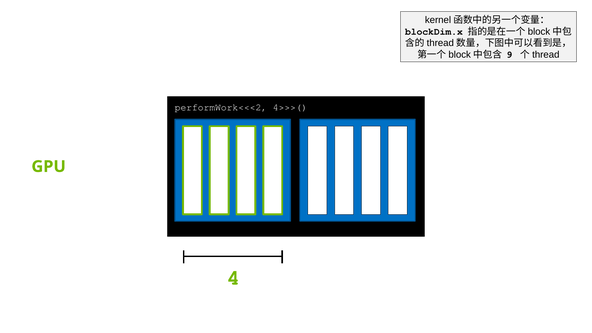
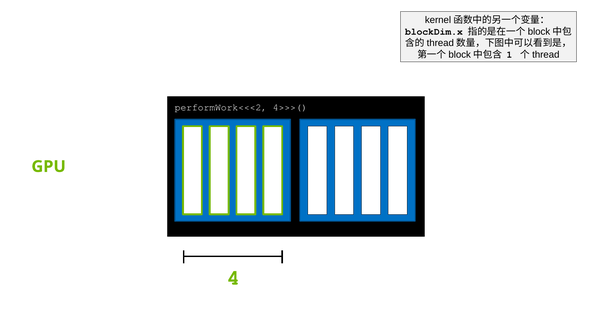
9: 9 -> 1
